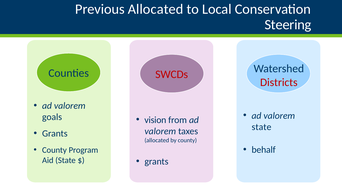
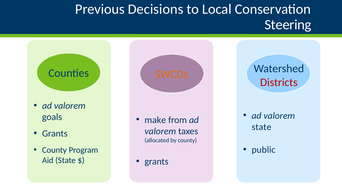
Previous Allocated: Allocated -> Decisions
SWCDs colour: red -> orange
vision: vision -> make
behalf: behalf -> public
